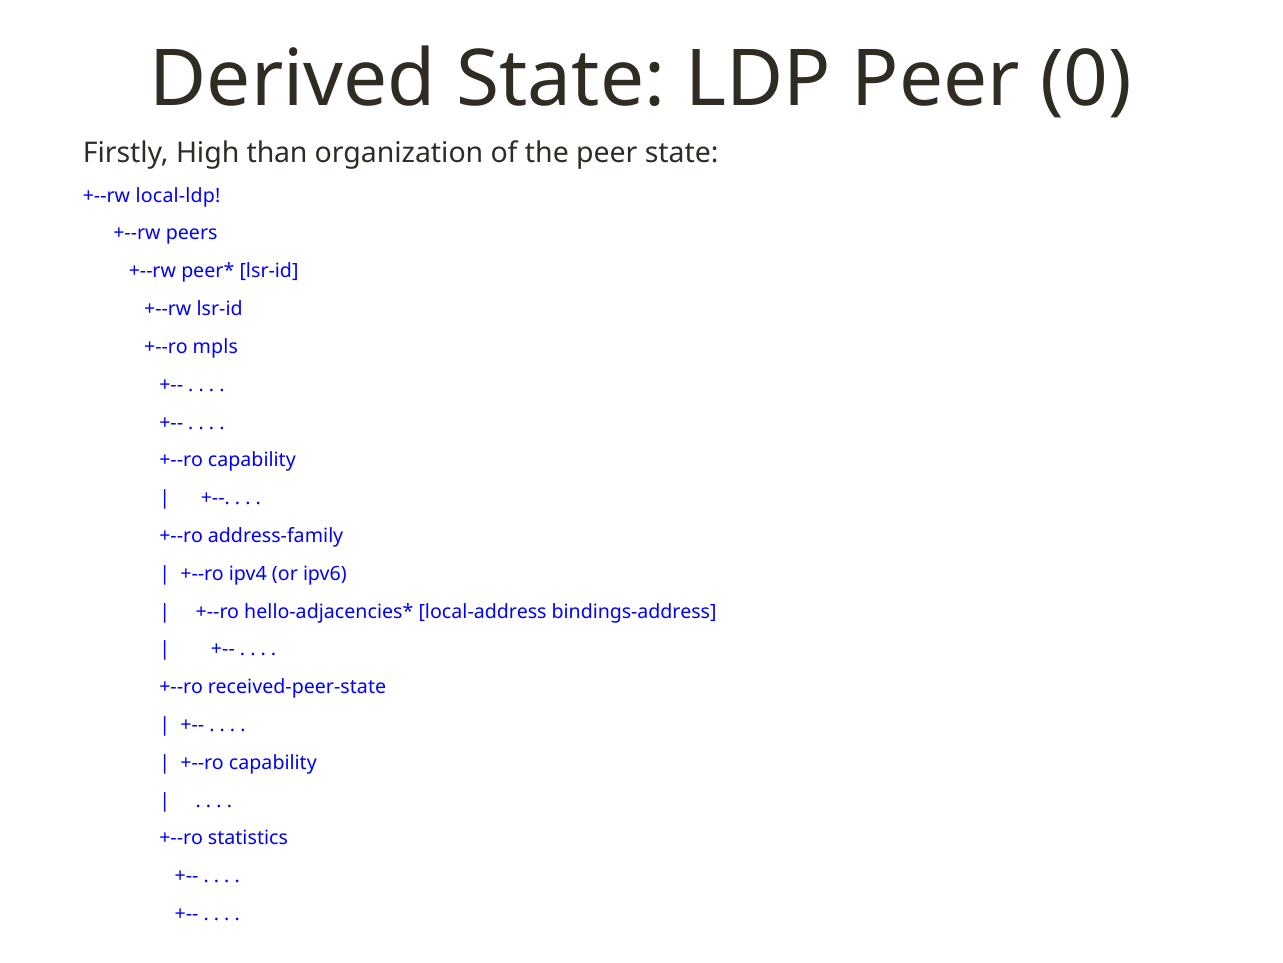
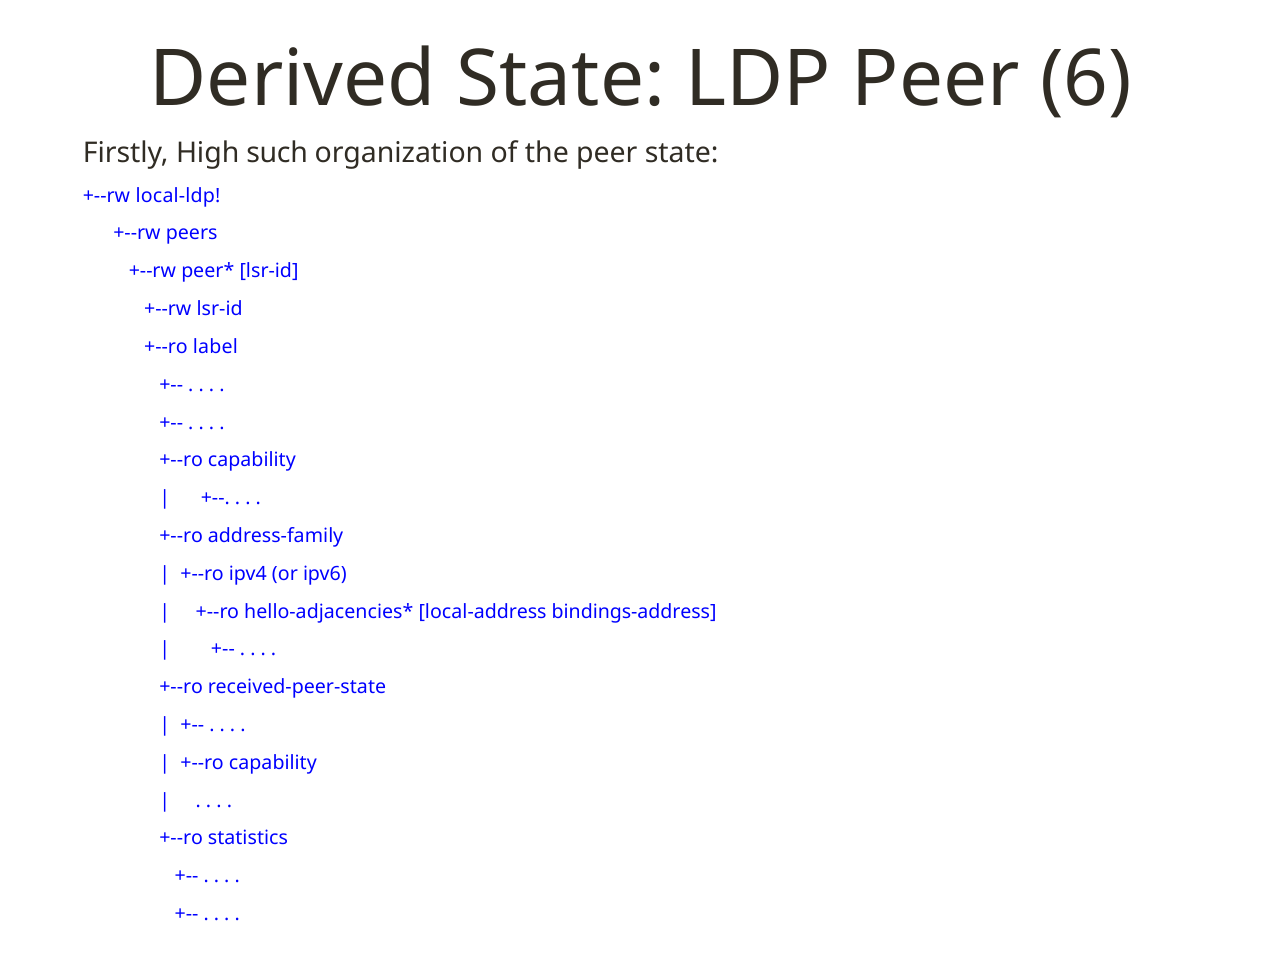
0: 0 -> 6
than: than -> such
mpls: mpls -> label
